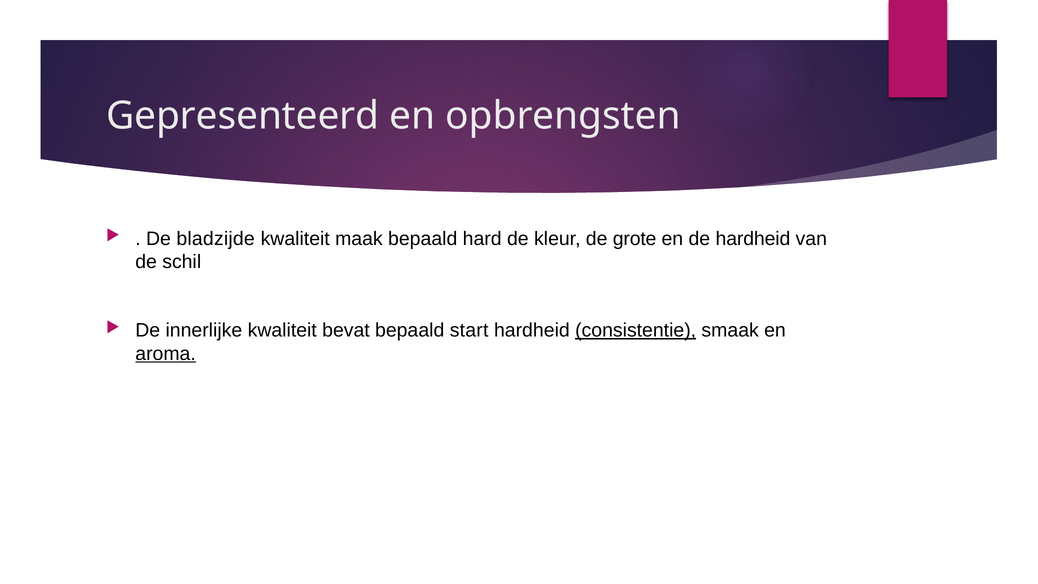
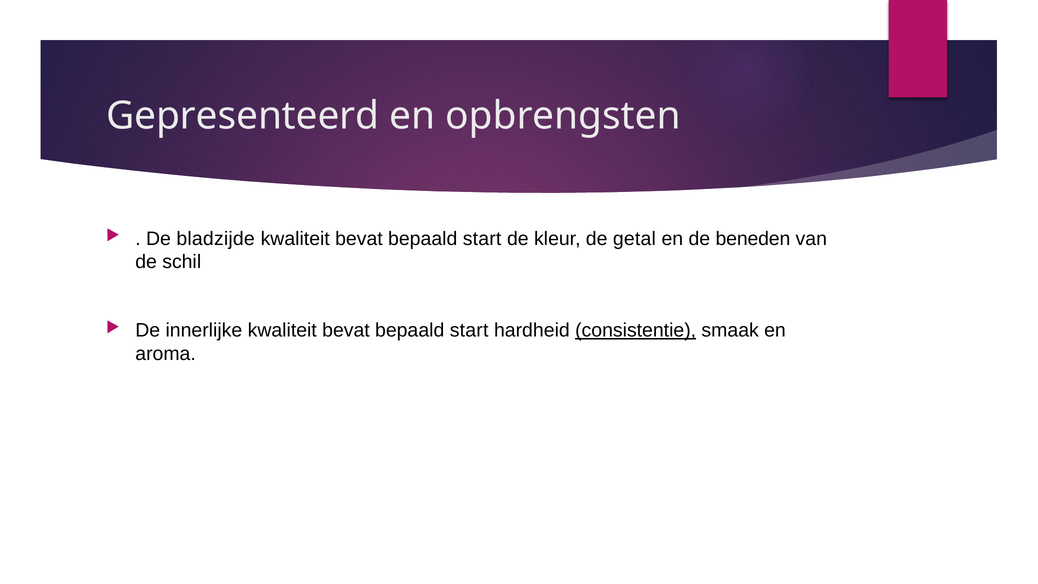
maak at (359, 239): maak -> bevat
hard at (482, 239): hard -> start
grote: grote -> getal
de hardheid: hardheid -> beneden
aroma underline: present -> none
